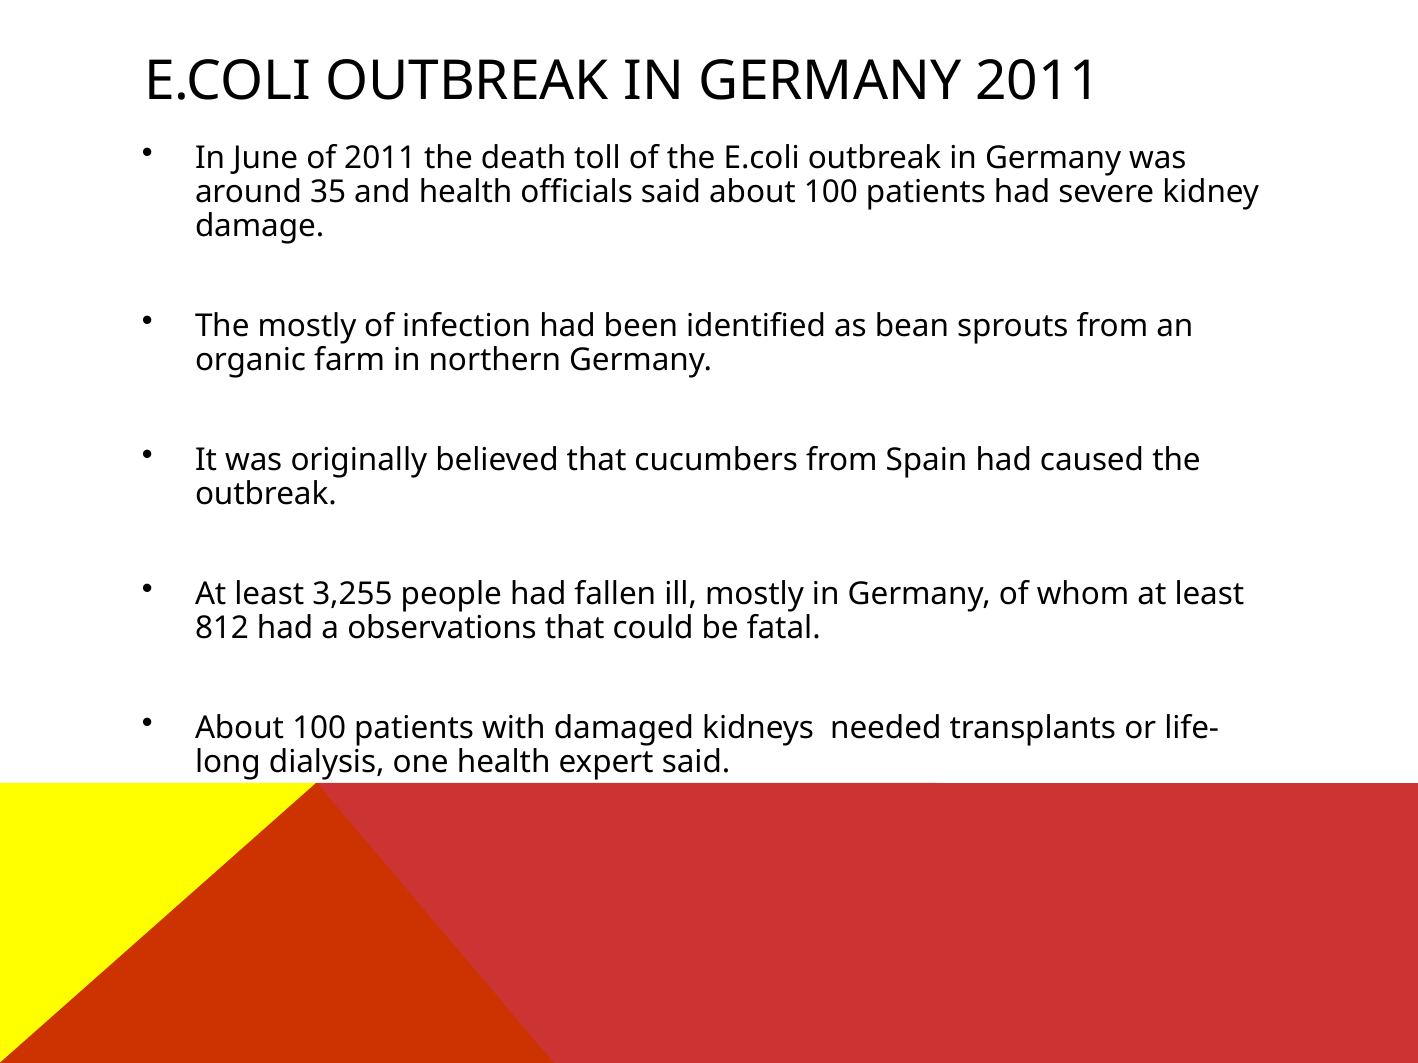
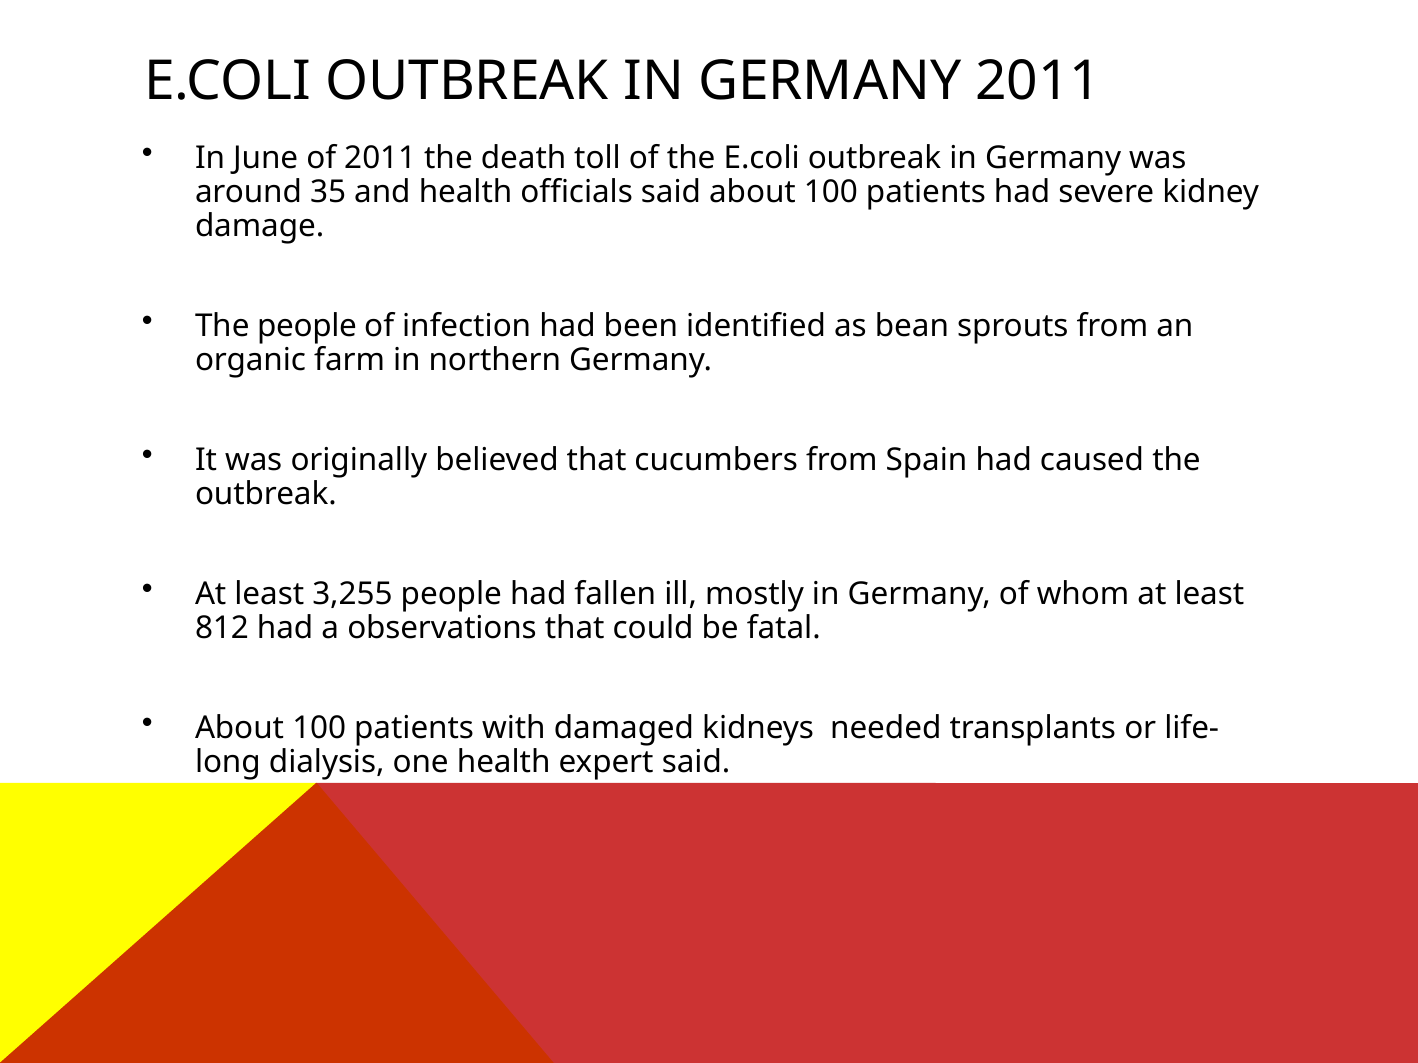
The mostly: mostly -> people
